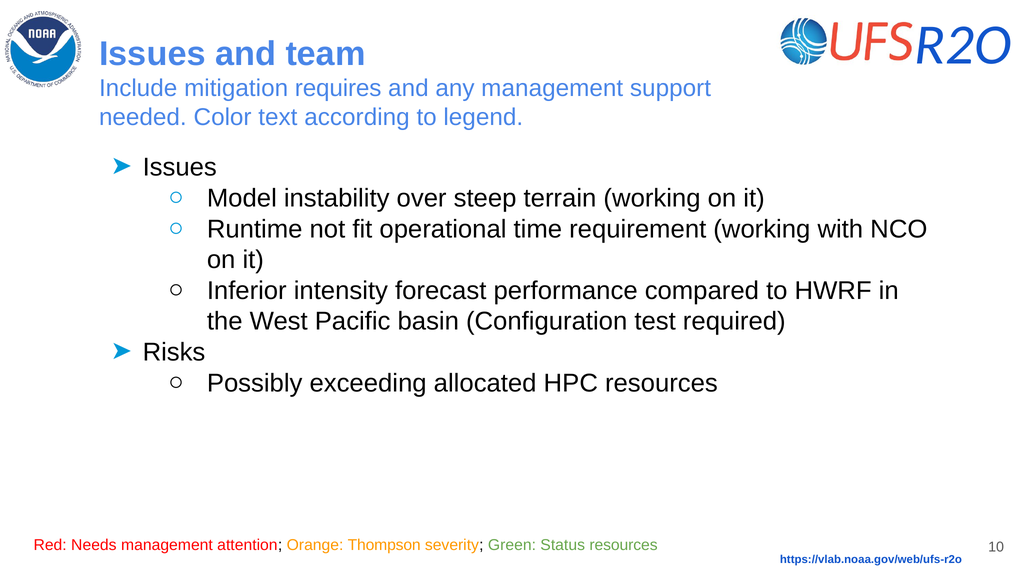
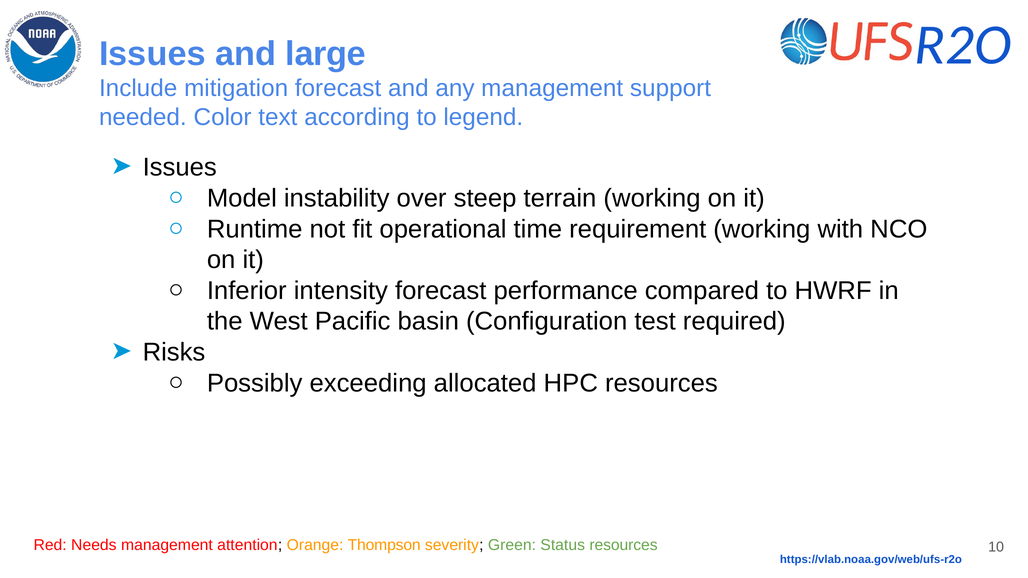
team: team -> large
mitigation requires: requires -> forecast
